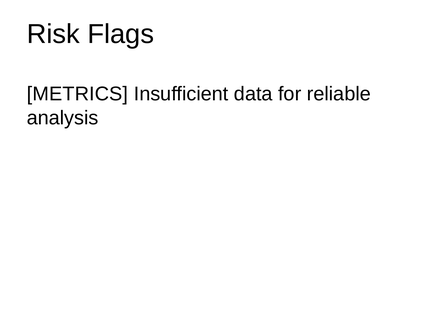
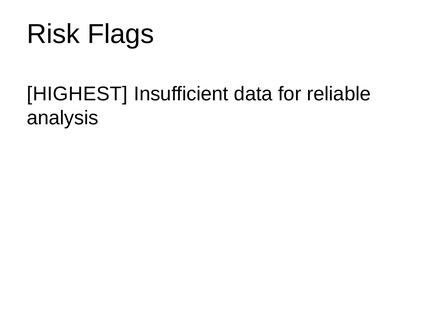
METRICS: METRICS -> HIGHEST
